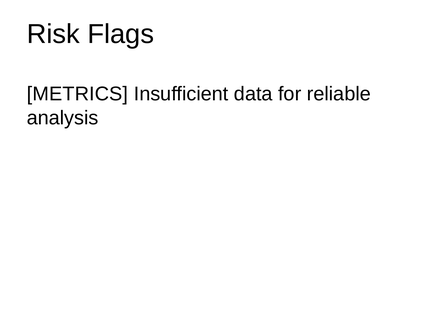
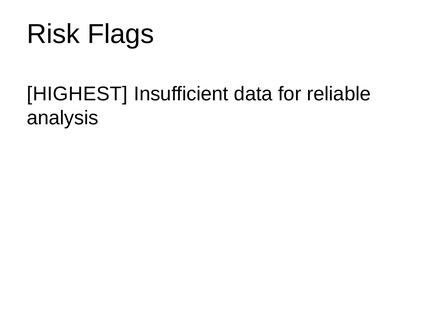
METRICS: METRICS -> HIGHEST
